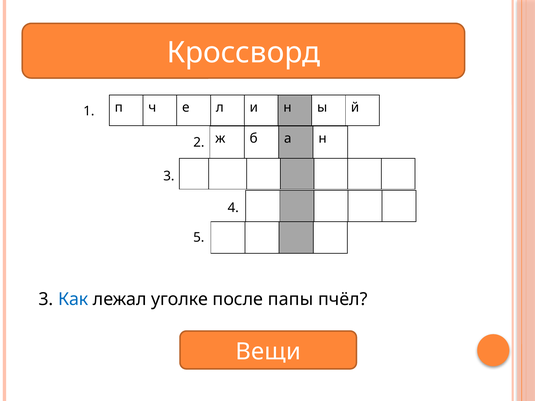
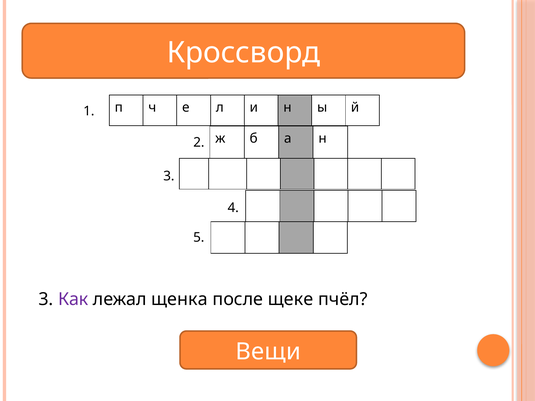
Как colour: blue -> purple
уголке: уголке -> щенка
папы: папы -> щеке
